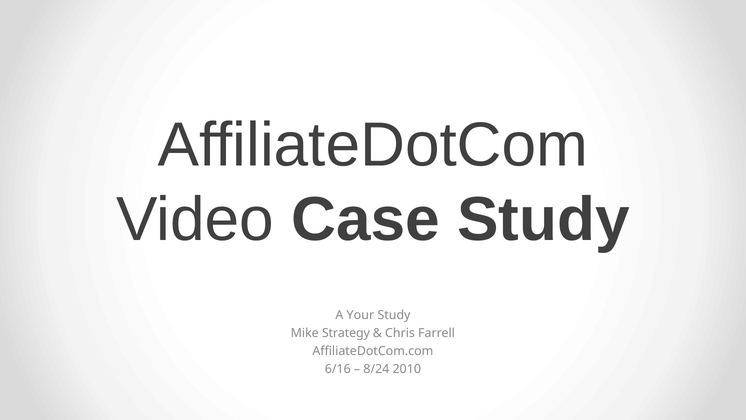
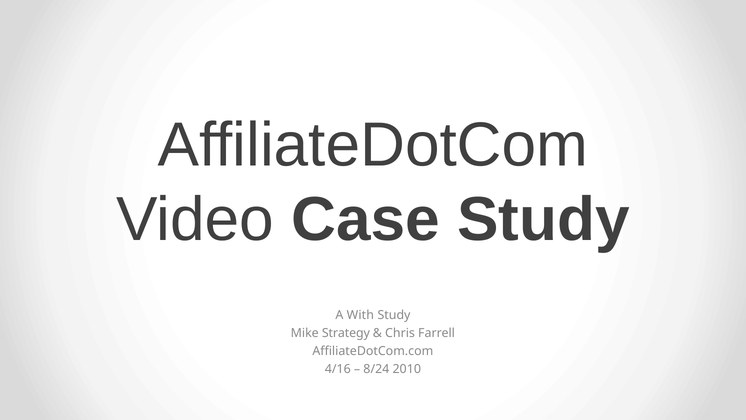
Your: Your -> With
6/16: 6/16 -> 4/16
